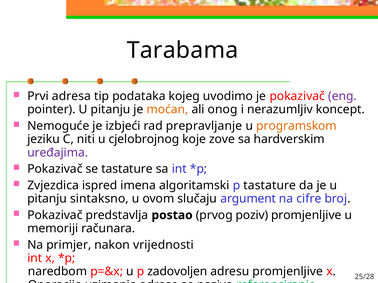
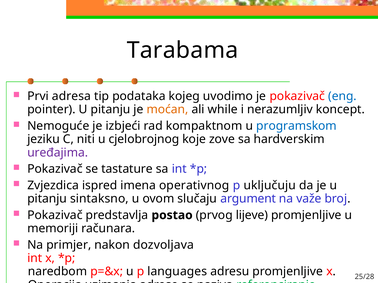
eng colour: purple -> blue
onog: onog -> while
prepravljanje: prepravljanje -> kompaktnom
programskom colour: orange -> blue
algoritamski: algoritamski -> operativnog
p tastature: tastature -> uključuju
cifre: cifre -> važe
poziv: poziv -> lijeve
vrijednosti: vrijednosti -> dozvoljava
zadovoljen: zadovoljen -> languages
